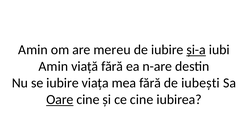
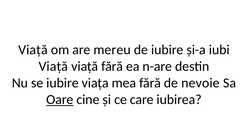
Amin at (33, 50): Amin -> Viață
și-a underline: present -> none
Amin at (53, 66): Amin -> Viață
iubești: iubești -> nevoie
ce cine: cine -> care
